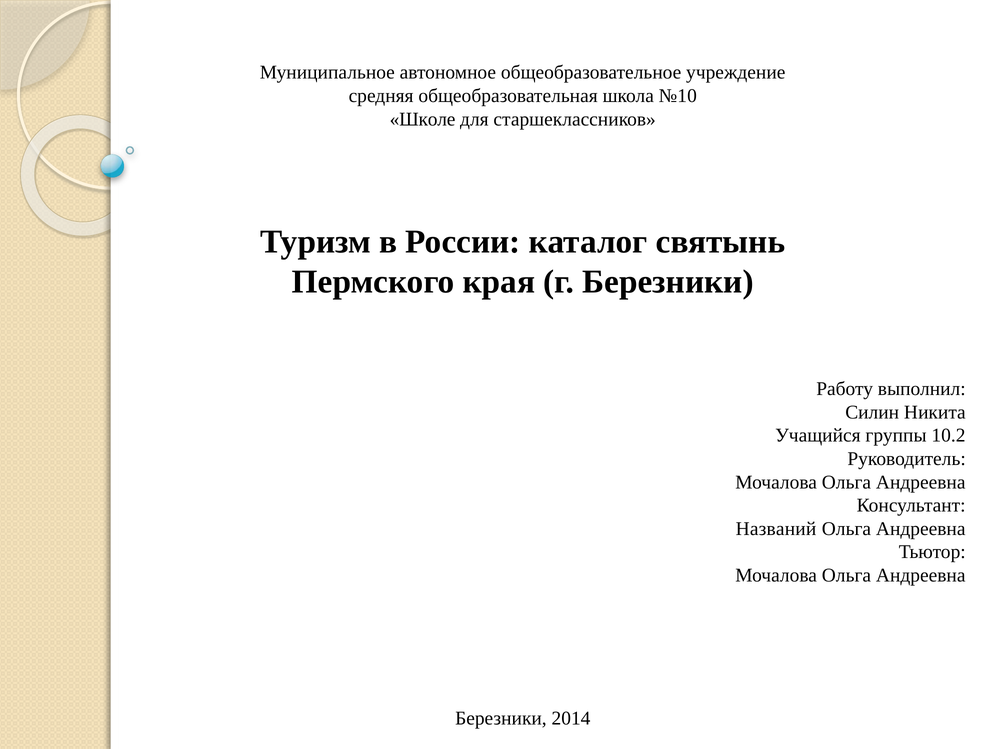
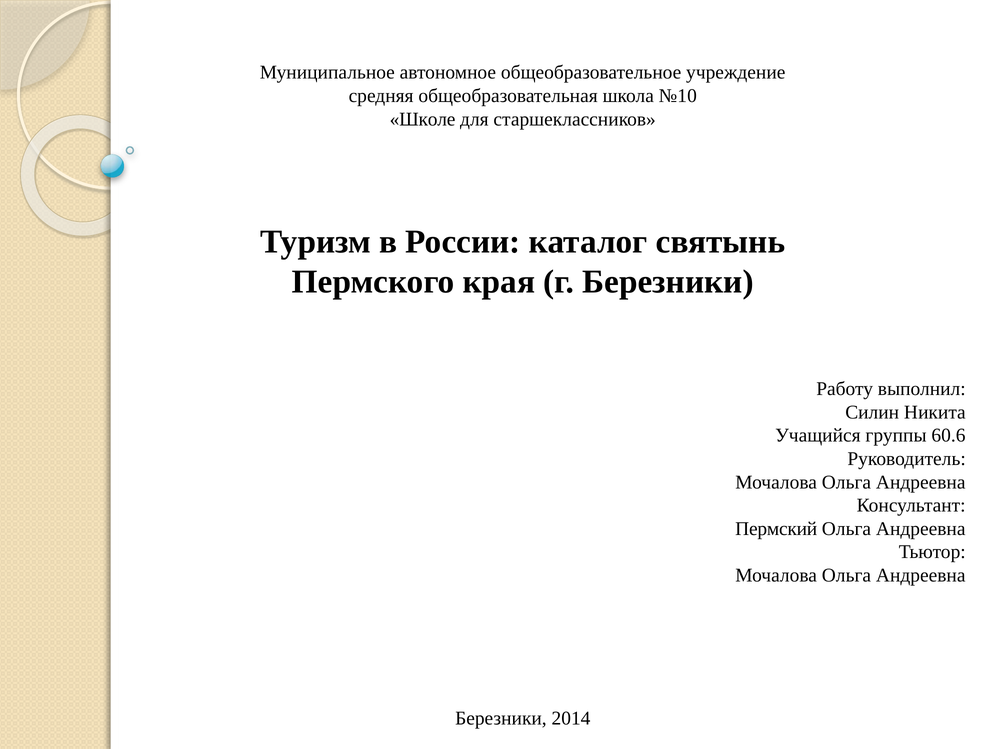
10.2: 10.2 -> 60.6
Названий: Названий -> Пермский
